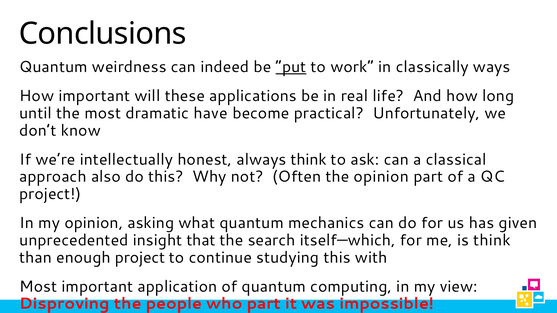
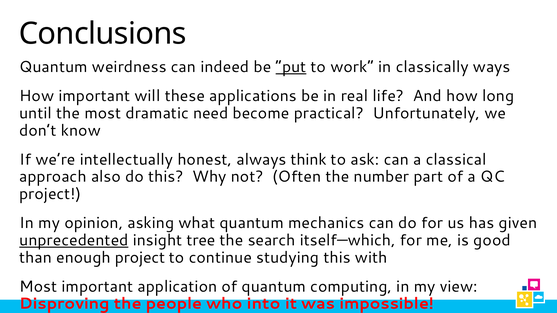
have: have -> need
the opinion: opinion -> number
unprecedented underline: none -> present
that: that -> tree
is think: think -> good
who part: part -> into
